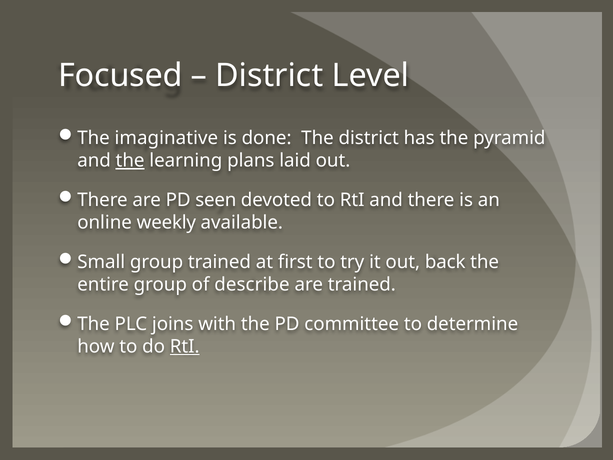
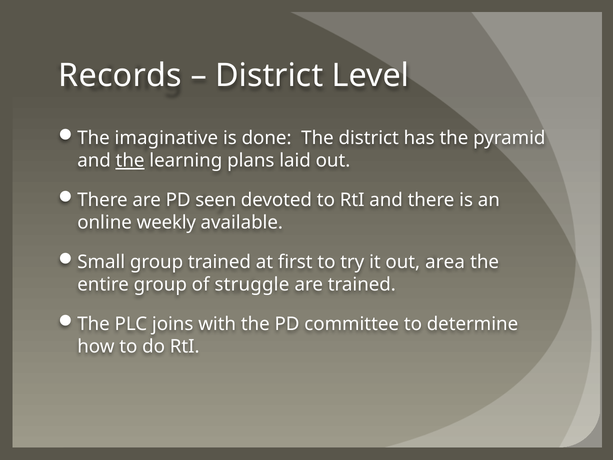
Focused: Focused -> Records
back: back -> area
describe: describe -> struggle
RtI at (185, 346) underline: present -> none
